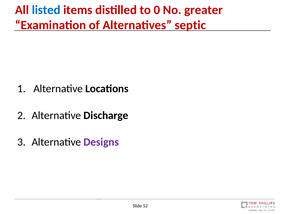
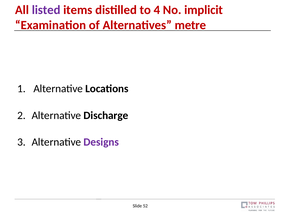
listed colour: blue -> purple
0: 0 -> 4
greater: greater -> implicit
septic: septic -> metre
